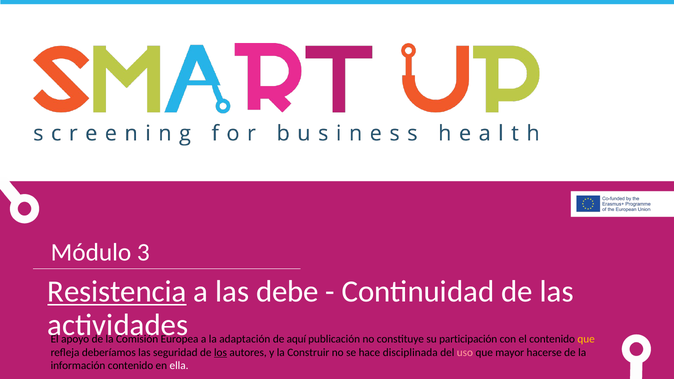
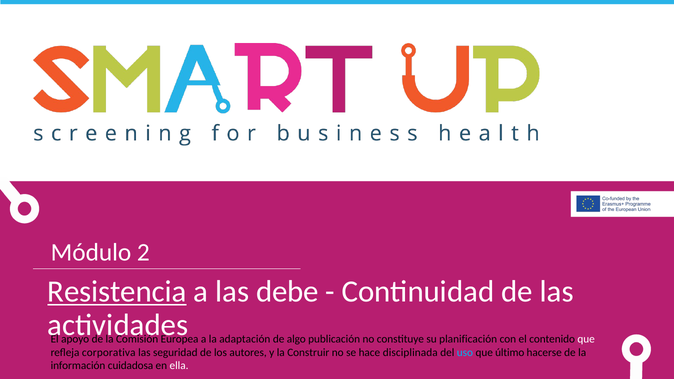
3: 3 -> 2
aquí: aquí -> algo
participación: participación -> planificación
que at (586, 339) colour: yellow -> white
deberíamos: deberíamos -> corporativa
los underline: present -> none
uso colour: pink -> light blue
mayor: mayor -> último
información contenido: contenido -> cuidadosa
